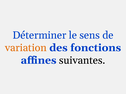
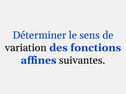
variation colour: orange -> black
